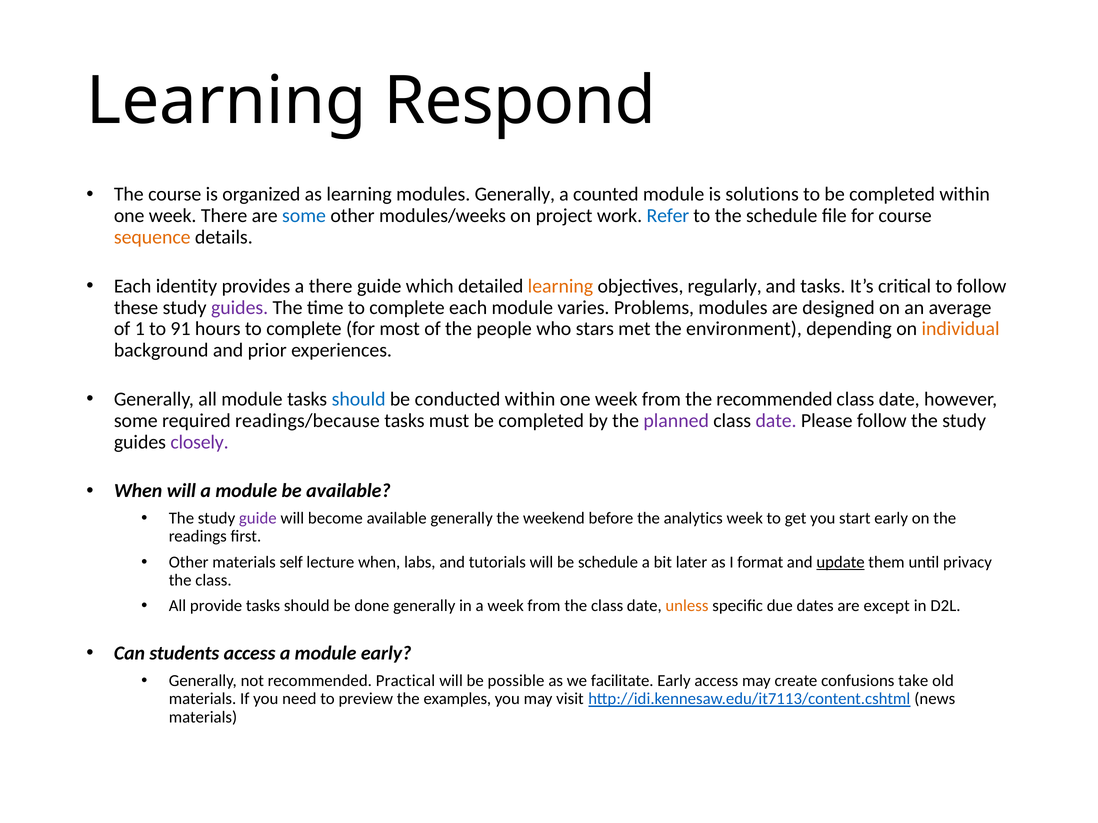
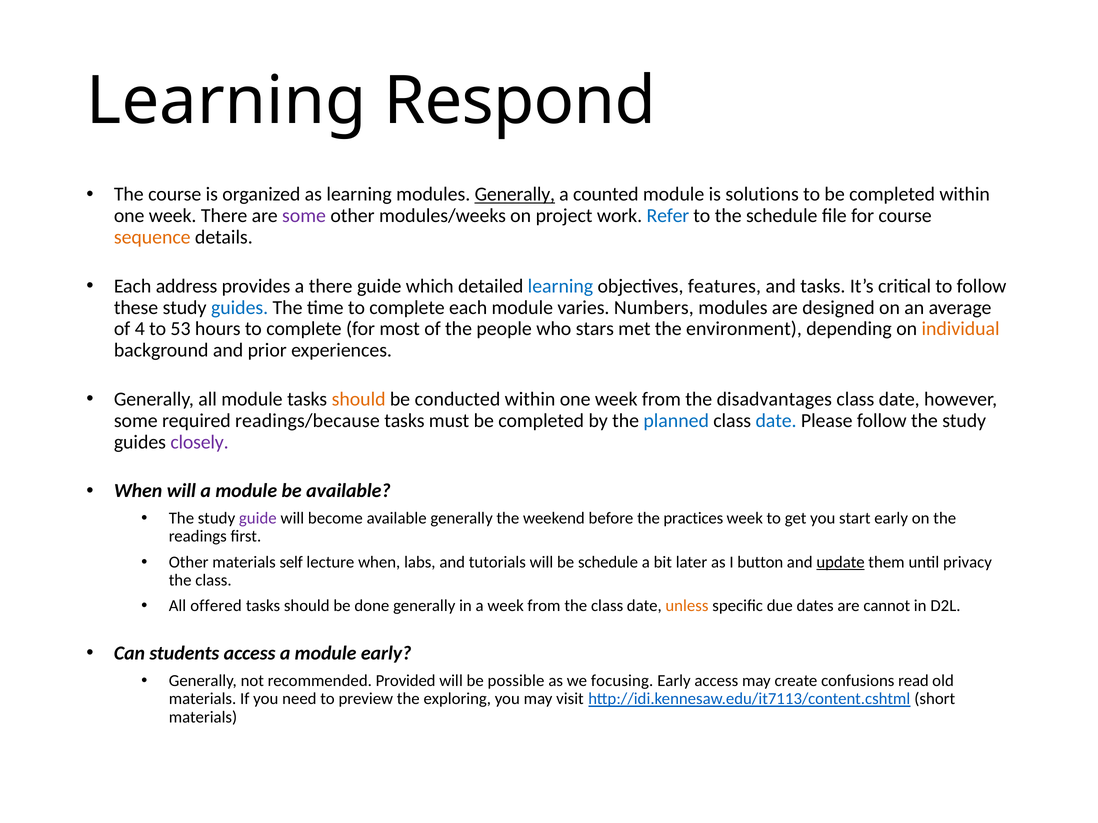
Generally at (515, 194) underline: none -> present
some at (304, 216) colour: blue -> purple
identity: identity -> address
learning at (560, 286) colour: orange -> blue
regularly: regularly -> features
guides at (240, 308) colour: purple -> blue
Problems: Problems -> Numbers
1: 1 -> 4
91: 91 -> 53
should at (359, 399) colour: blue -> orange
the recommended: recommended -> disadvantages
planned colour: purple -> blue
date at (776, 421) colour: purple -> blue
analytics: analytics -> practices
format: format -> button
provide: provide -> offered
except: except -> cannot
Practical: Practical -> Provided
facilitate: facilitate -> focusing
take: take -> read
examples: examples -> exploring
news: news -> short
